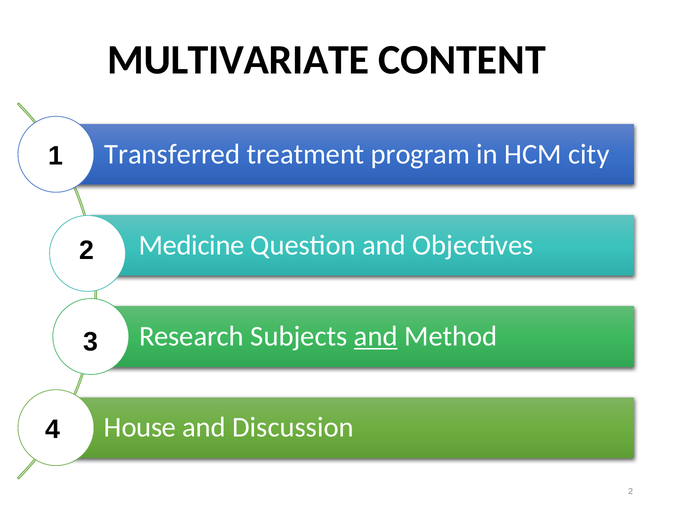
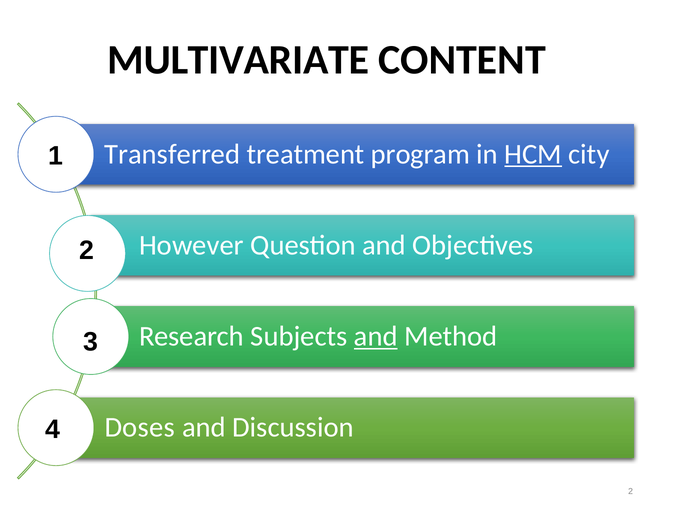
HCM underline: none -> present
Medicine: Medicine -> However
House: House -> Doses
